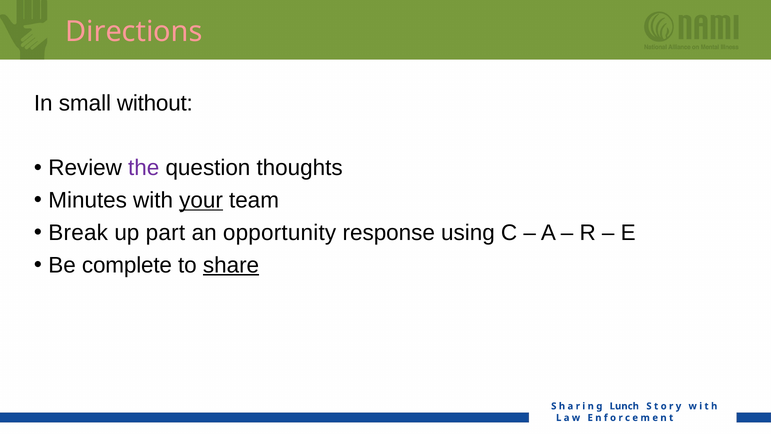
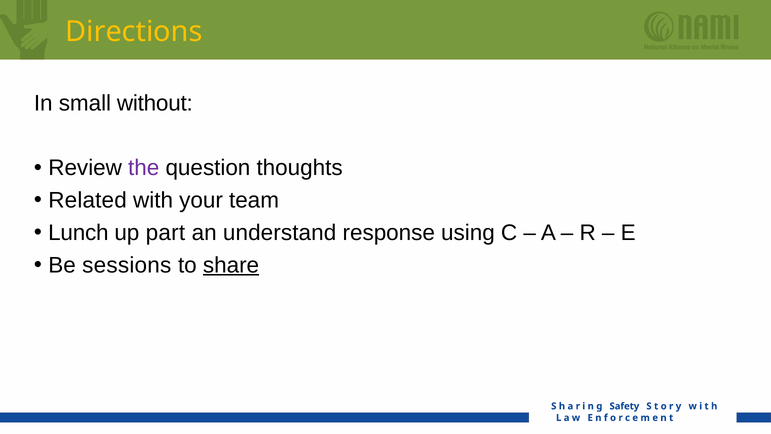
Directions colour: pink -> yellow
Minutes: Minutes -> Related
your underline: present -> none
Break: Break -> Lunch
opportunity: opportunity -> understand
complete: complete -> sessions
Lunch: Lunch -> Safety
